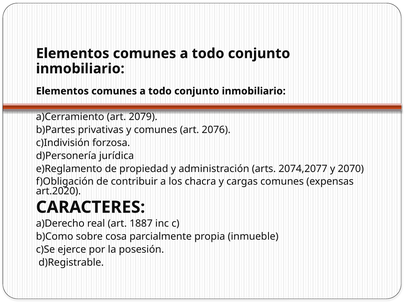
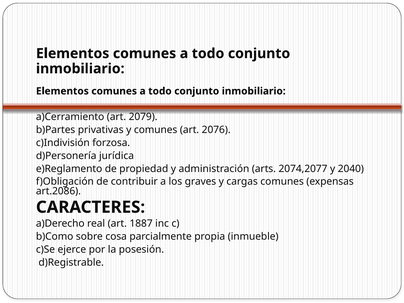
2070: 2070 -> 2040
chacra: chacra -> graves
art.2020: art.2020 -> art.2086
